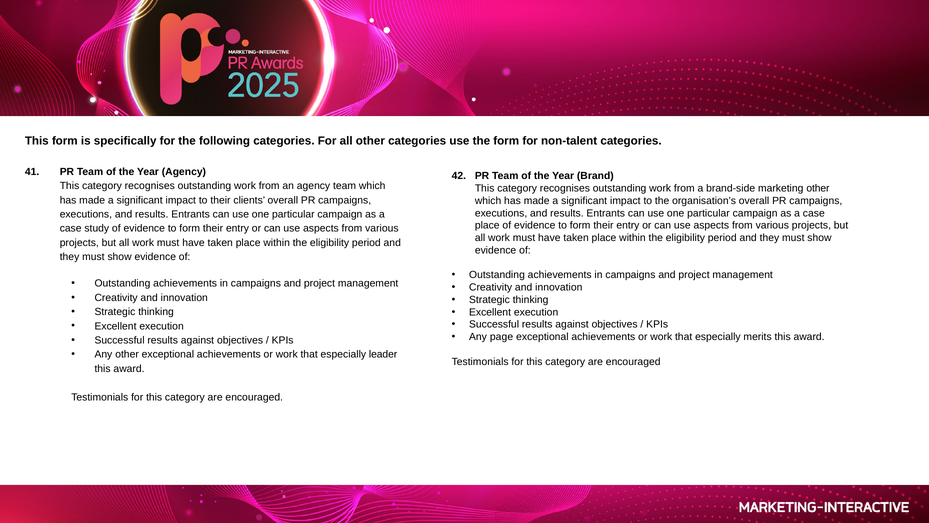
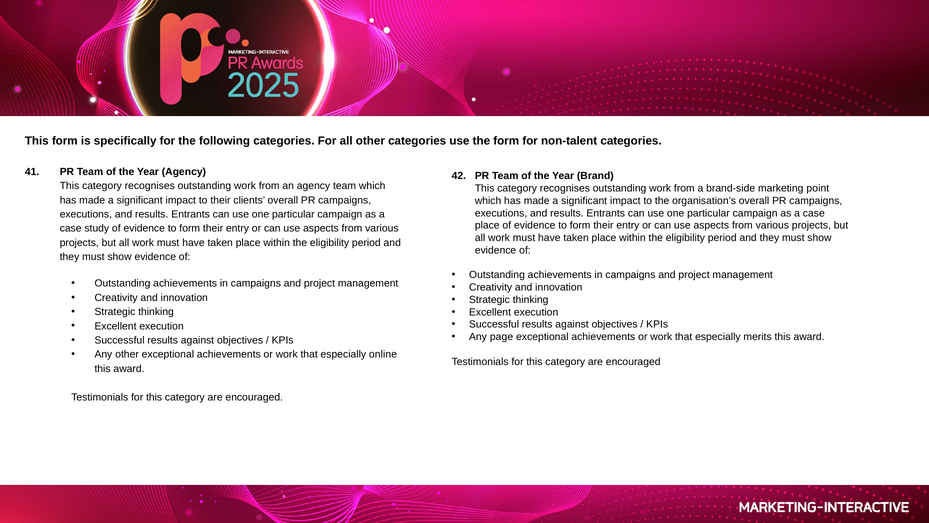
marketing other: other -> point
leader: leader -> online
